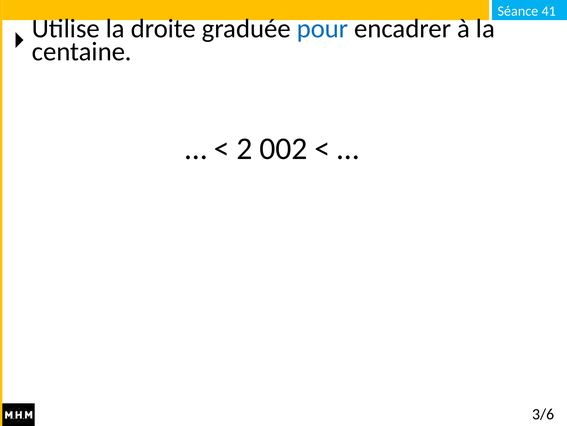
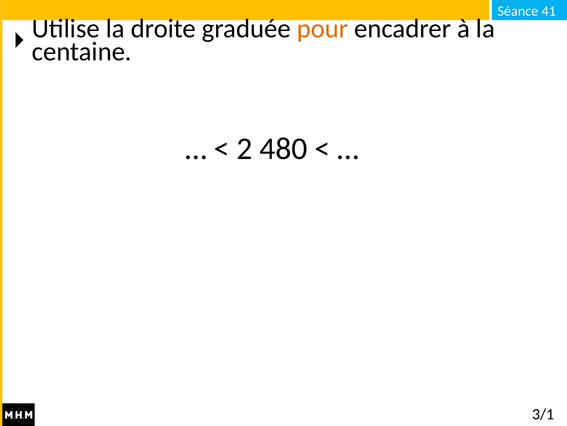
pour colour: blue -> orange
002: 002 -> 480
3/6: 3/6 -> 3/1
